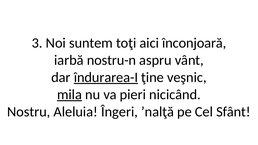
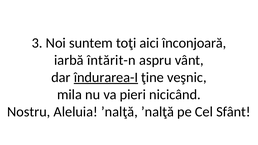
nostru-n: nostru-n -> întărit-n
mila underline: present -> none
Aleluia Îngeri: Îngeri -> ʼnalţă
